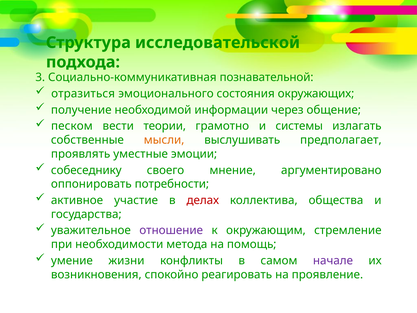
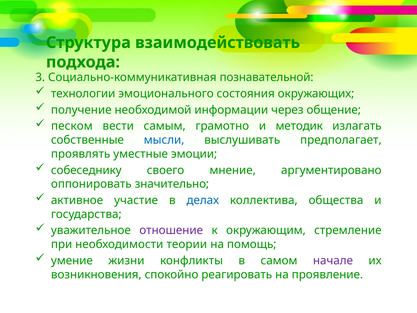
исследовательской: исследовательской -> взаимодействовать
отразиться: отразиться -> технологии
теории: теории -> самым
системы: системы -> методик
мысли colour: orange -> blue
потребности: потребности -> значительно
делах colour: red -> blue
метода: метода -> теории
